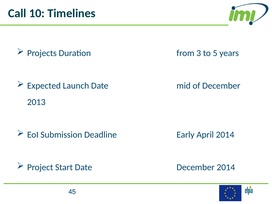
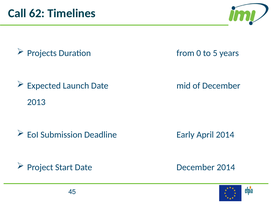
10: 10 -> 62
3: 3 -> 0
